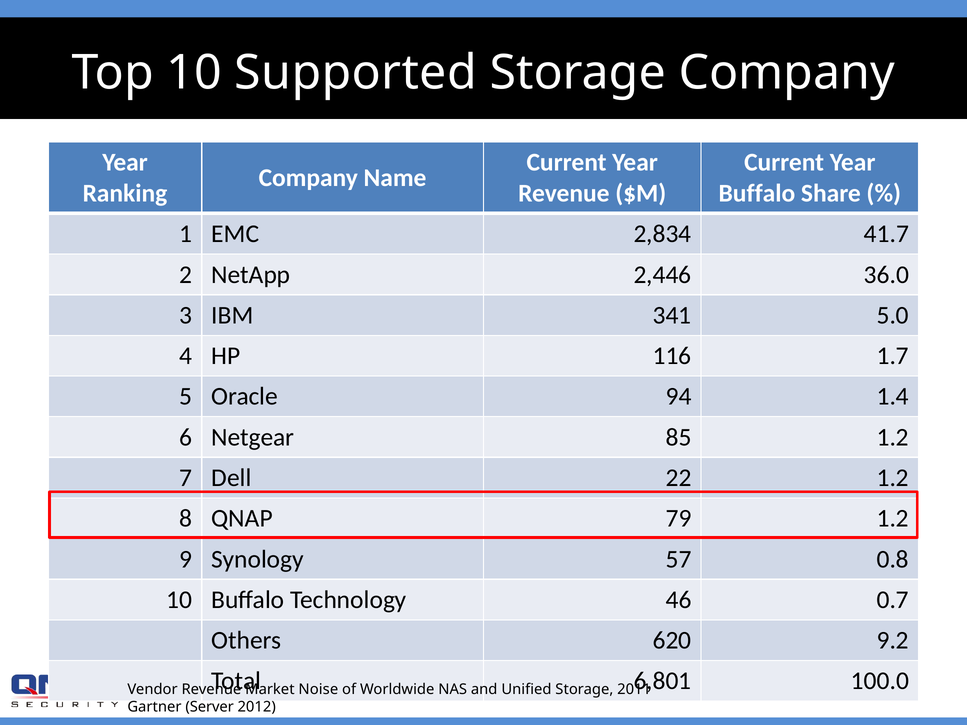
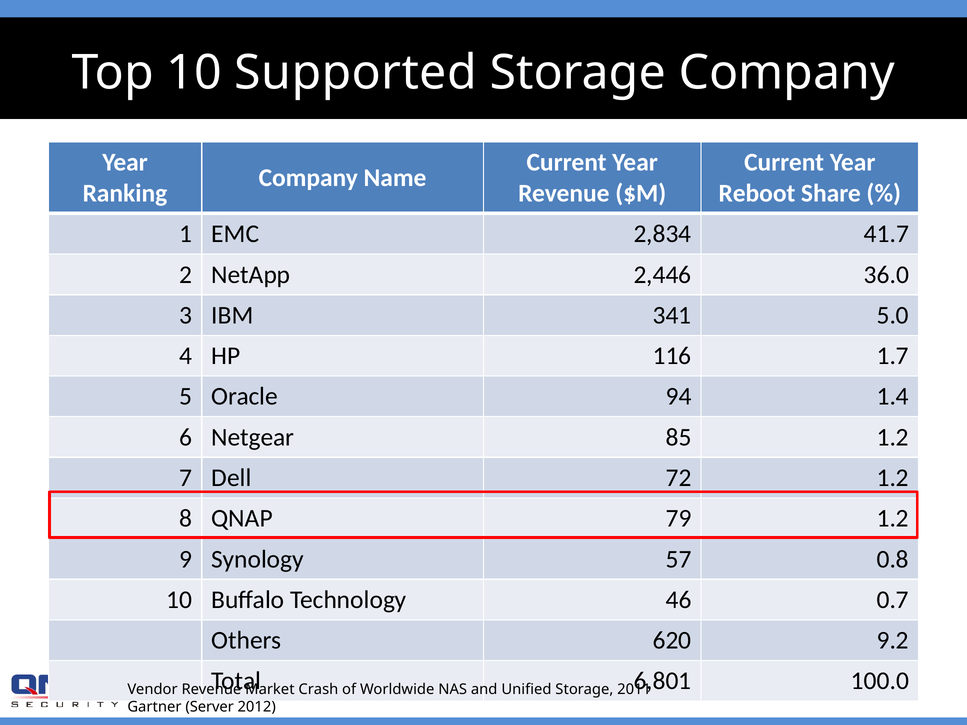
Buffalo at (757, 193): Buffalo -> Reboot
22: 22 -> 72
Noise: Noise -> Crash
